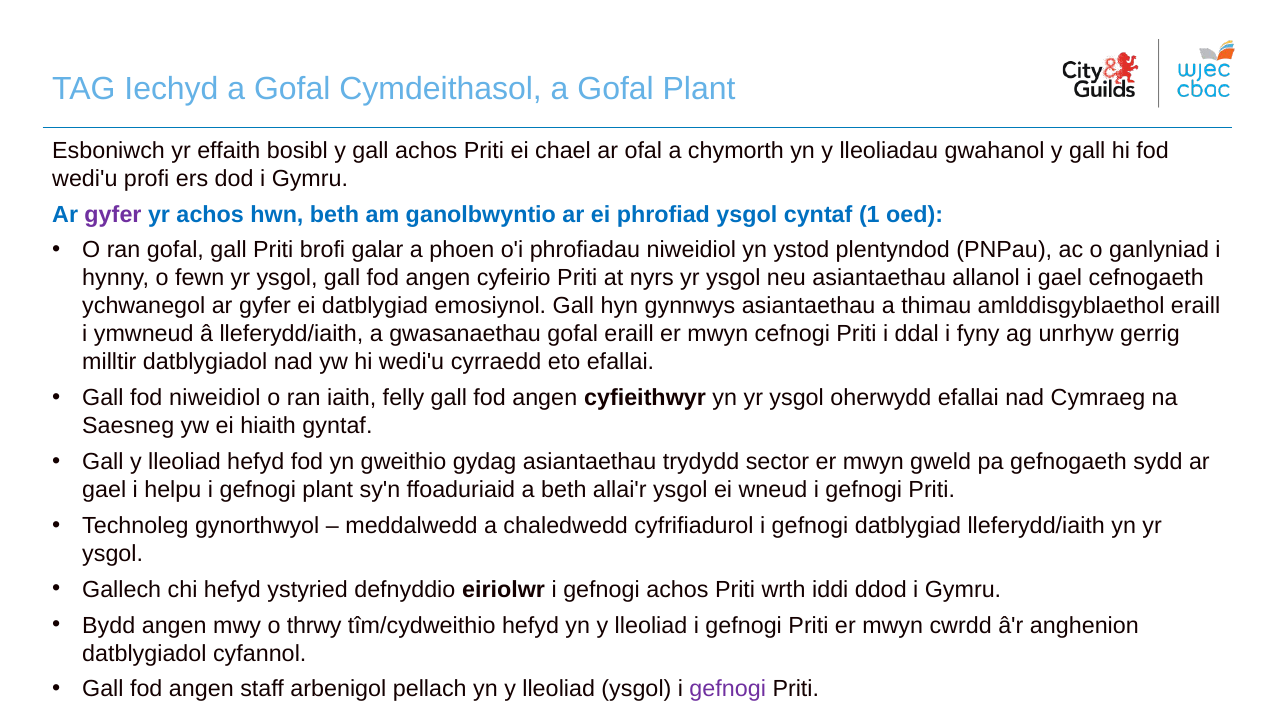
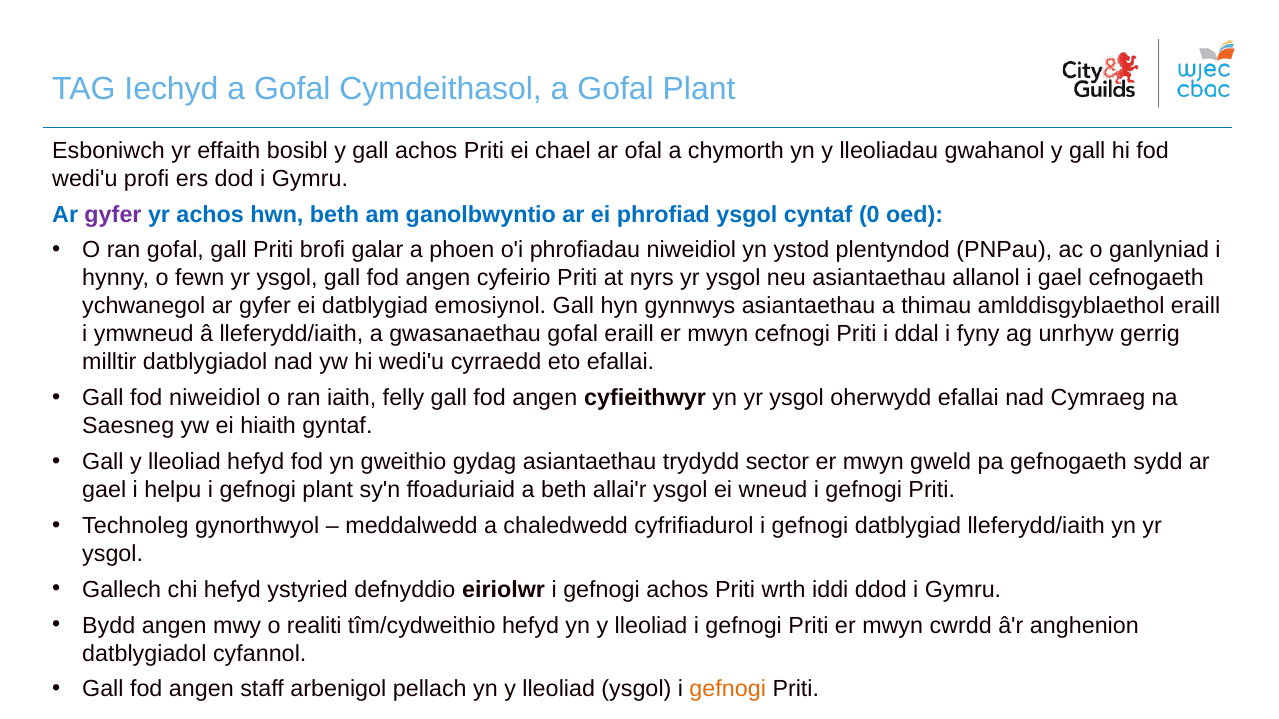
1: 1 -> 0
thrwy: thrwy -> realiti
gefnogi at (728, 690) colour: purple -> orange
